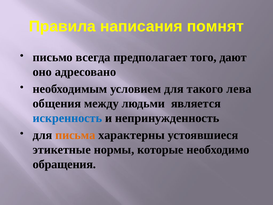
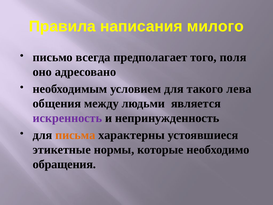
помнят: помнят -> милого
дают: дают -> поля
искренность colour: blue -> purple
